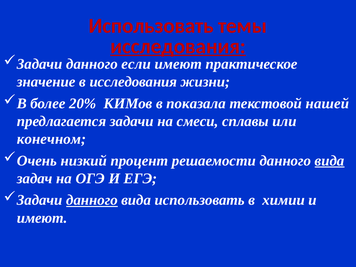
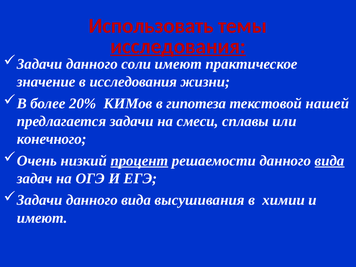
если: если -> соли
показала: показала -> гипотеза
конечном: конечном -> конечного
процент underline: none -> present
данного at (92, 200) underline: present -> none
вида использовать: использовать -> высушивания
